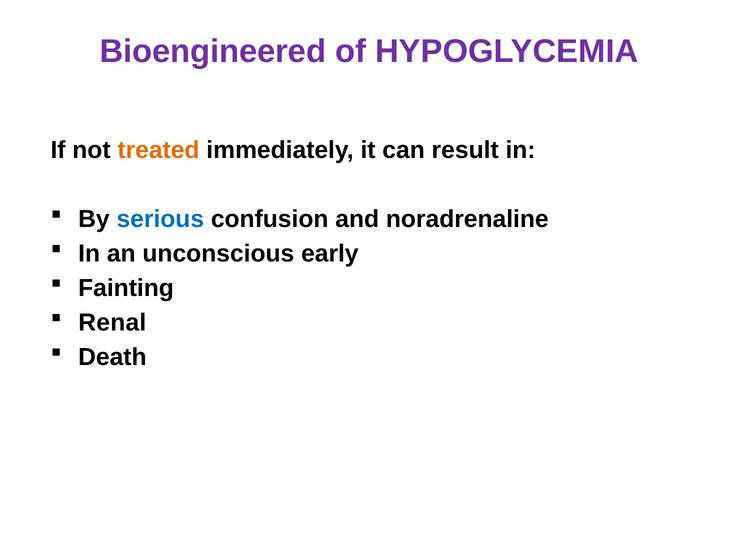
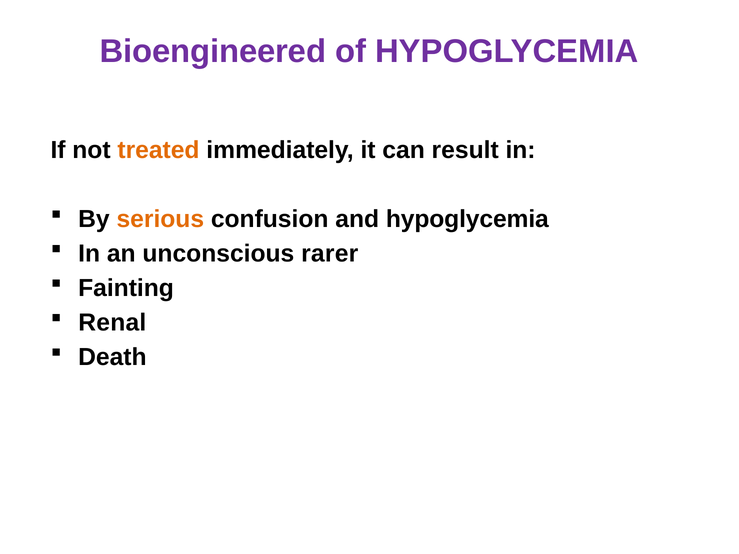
serious colour: blue -> orange
and noradrenaline: noradrenaline -> hypoglycemia
early: early -> rarer
